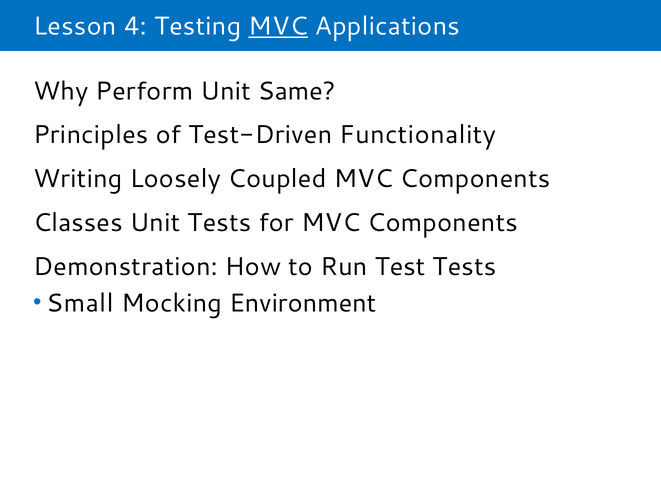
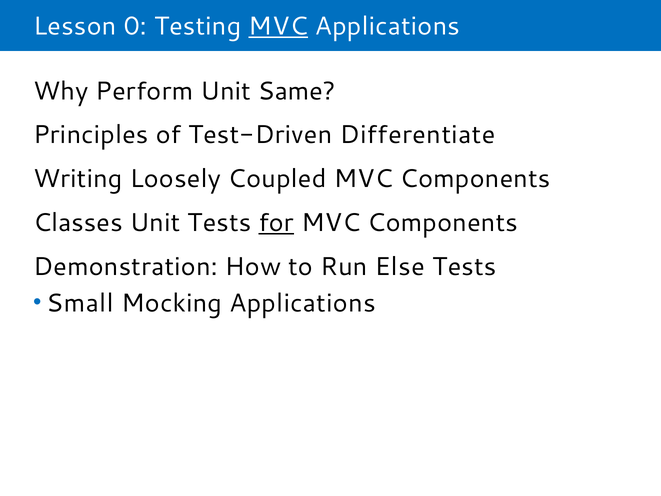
4: 4 -> 0
Functionality: Functionality -> Differentiate
for underline: none -> present
Test: Test -> Else
Mocking Environment: Environment -> Applications
